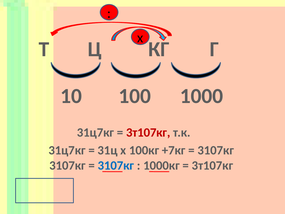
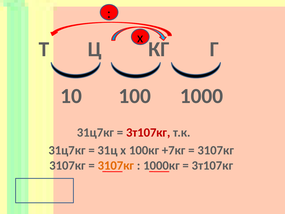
3107кг at (116, 165) colour: blue -> orange
